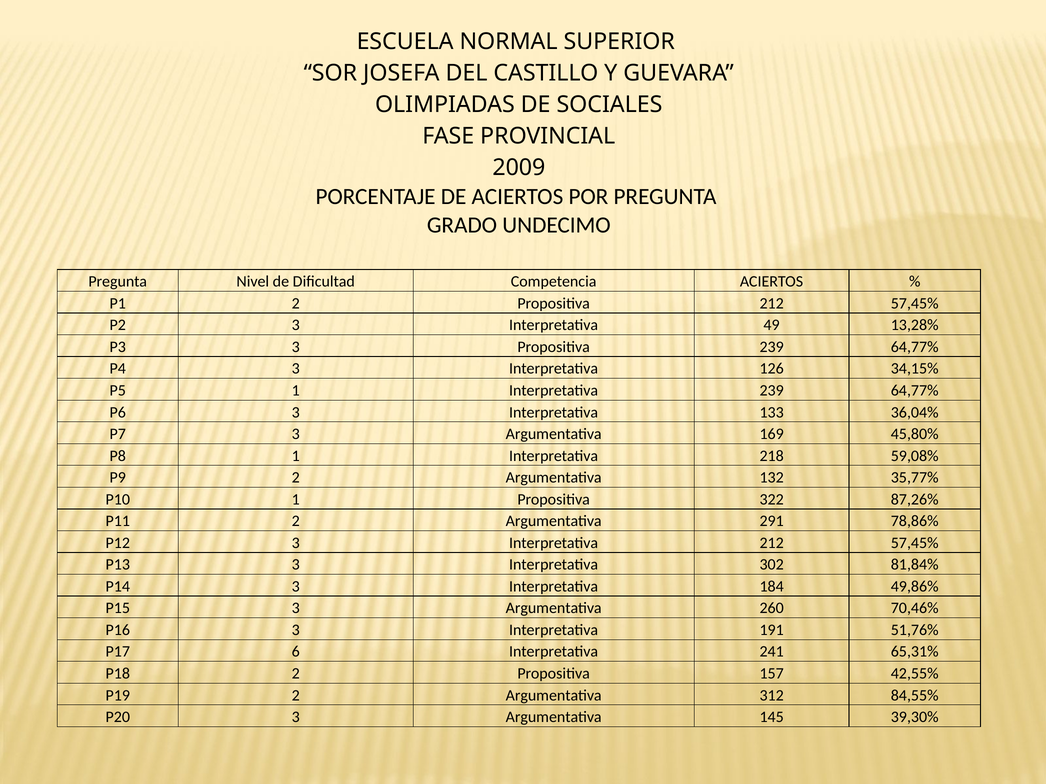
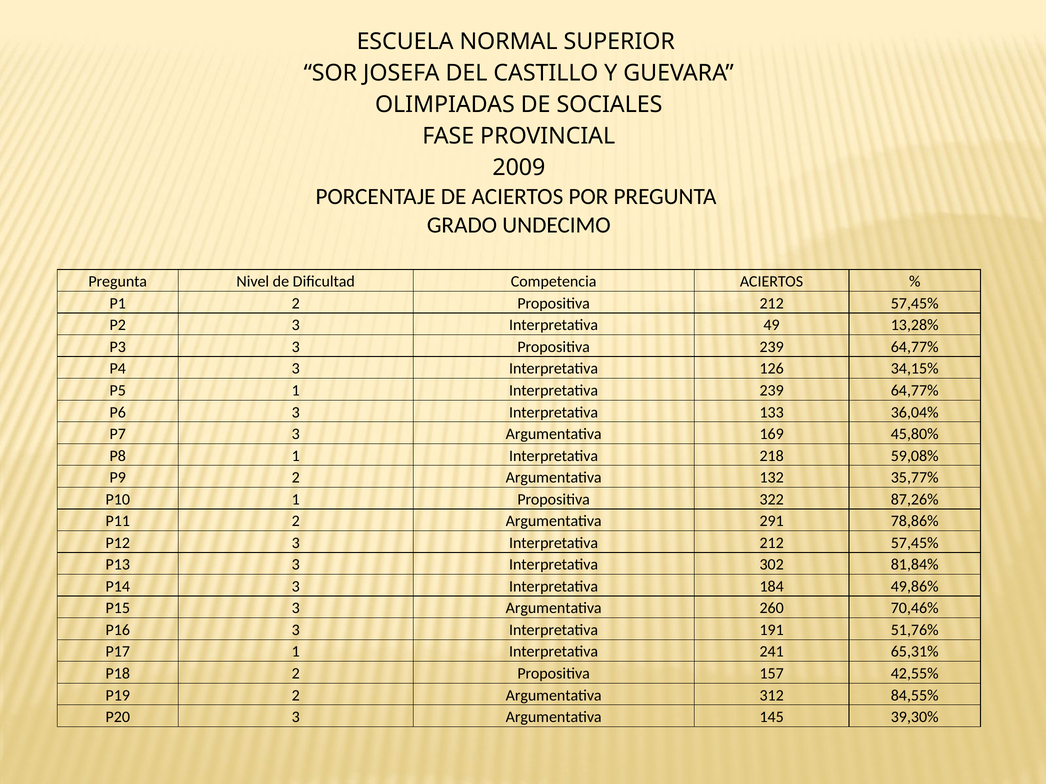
P17 6: 6 -> 1
